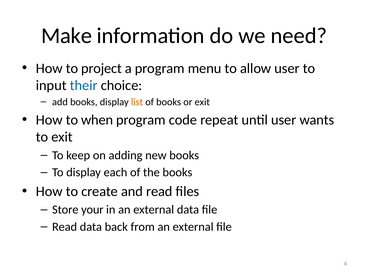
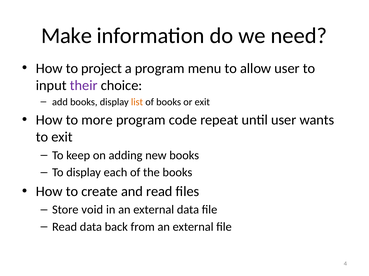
their colour: blue -> purple
when: when -> more
your: your -> void
